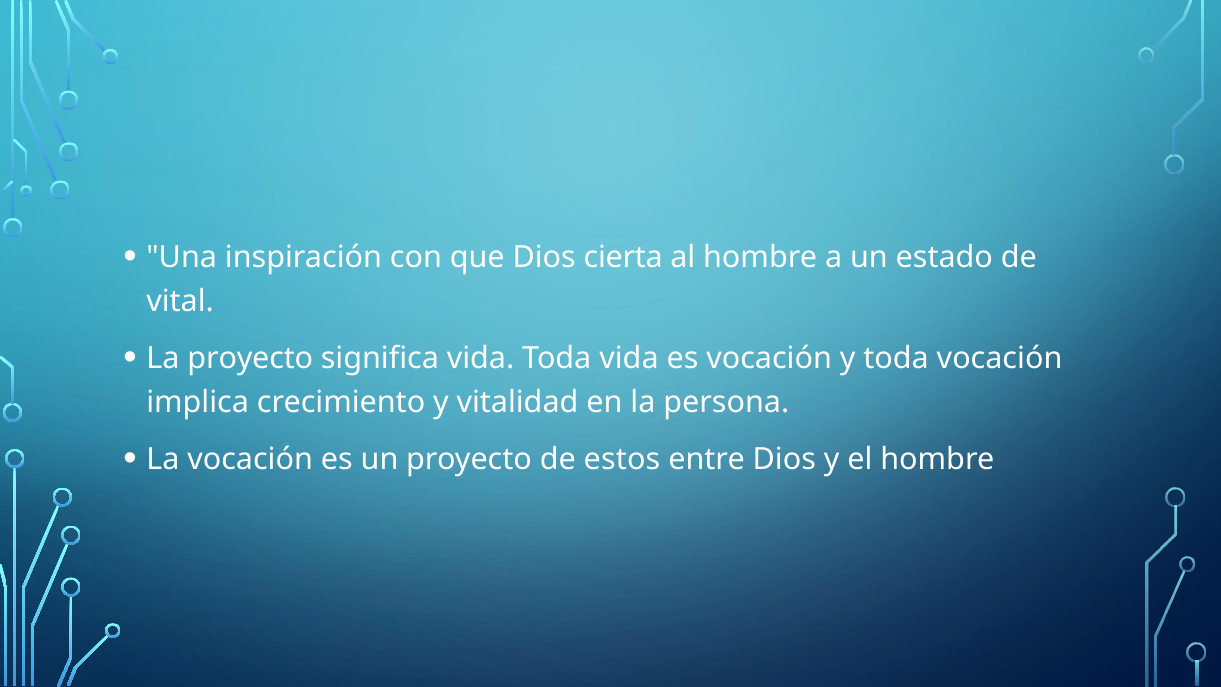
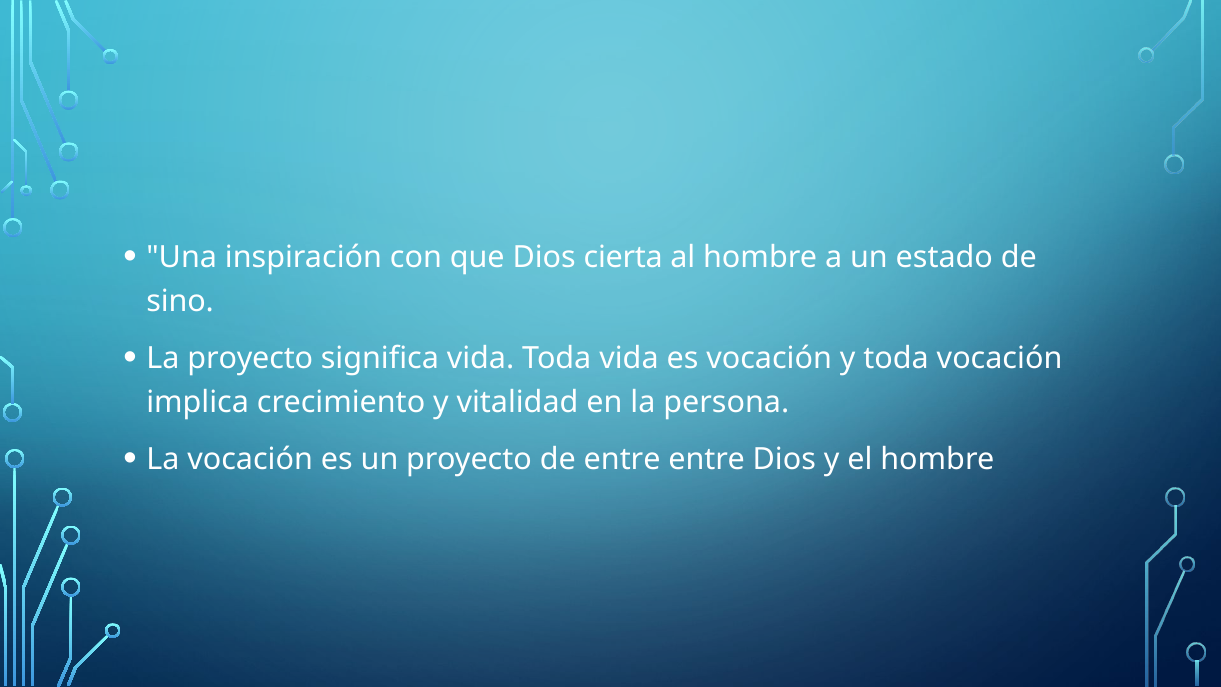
vital: vital -> sino
de estos: estos -> entre
